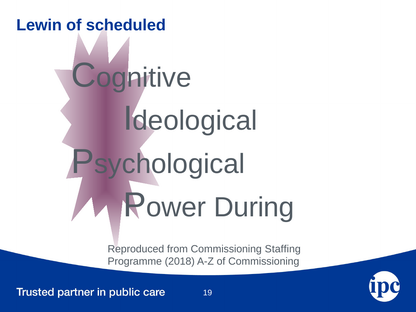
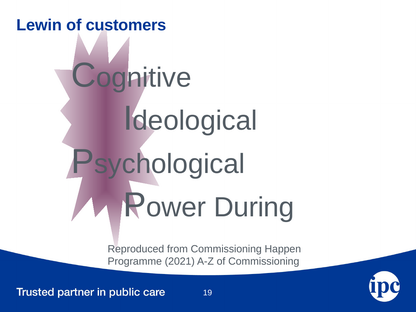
scheduled: scheduled -> customers
Staffing: Staffing -> Happen
2018: 2018 -> 2021
